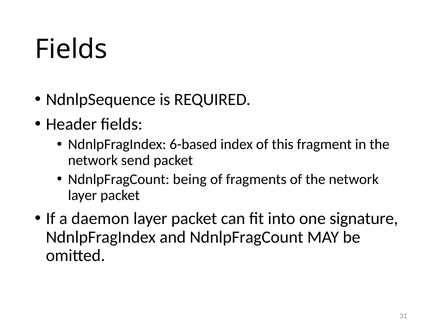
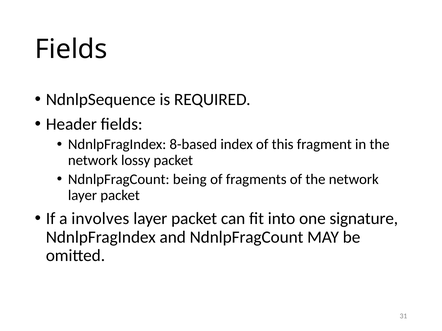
6-based: 6-based -> 8-based
send: send -> lossy
daemon: daemon -> involves
